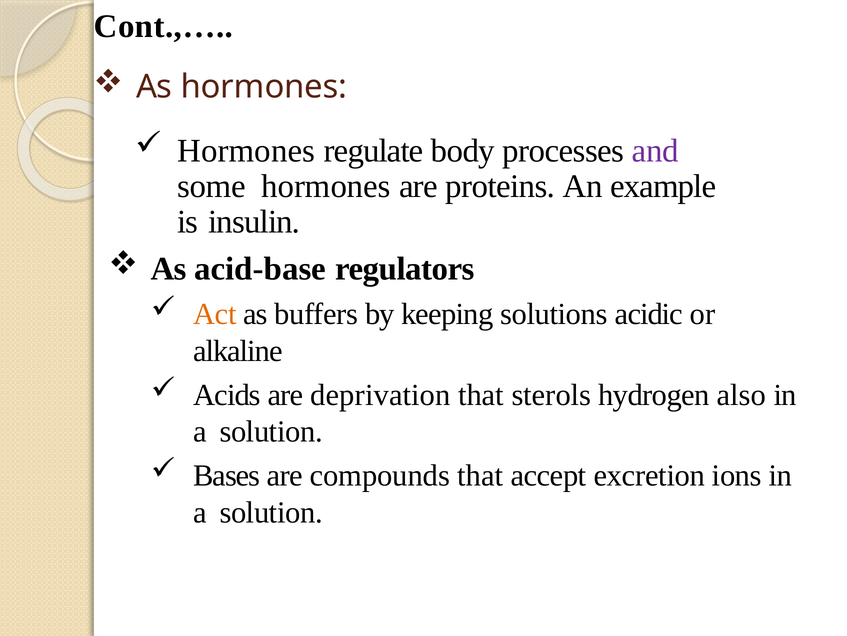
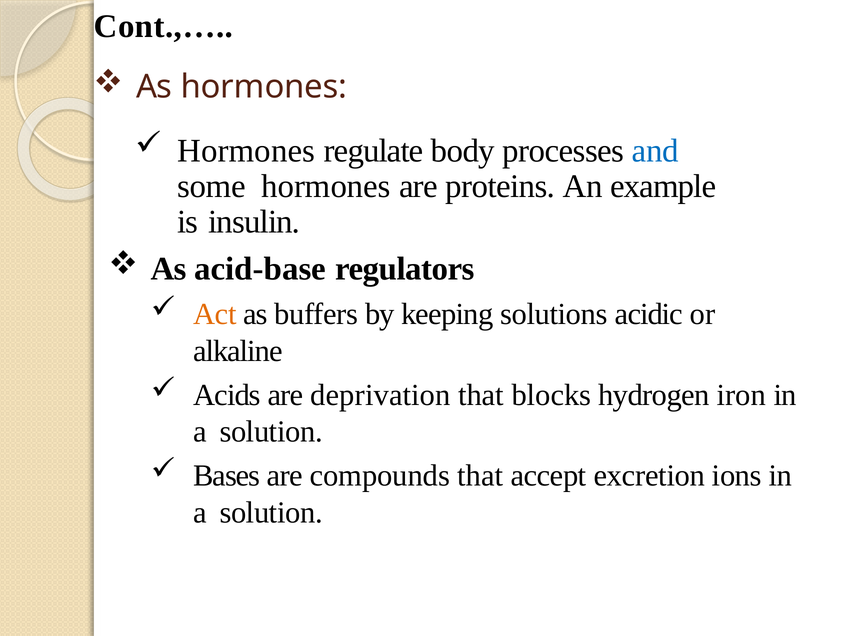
and colour: purple -> blue
sterols: sterols -> blocks
also: also -> iron
